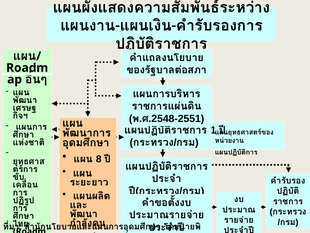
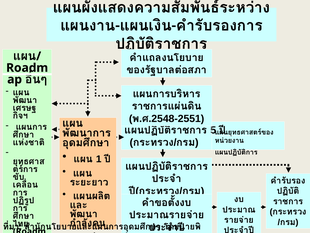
1: 1 -> 5
8: 8 -> 1
